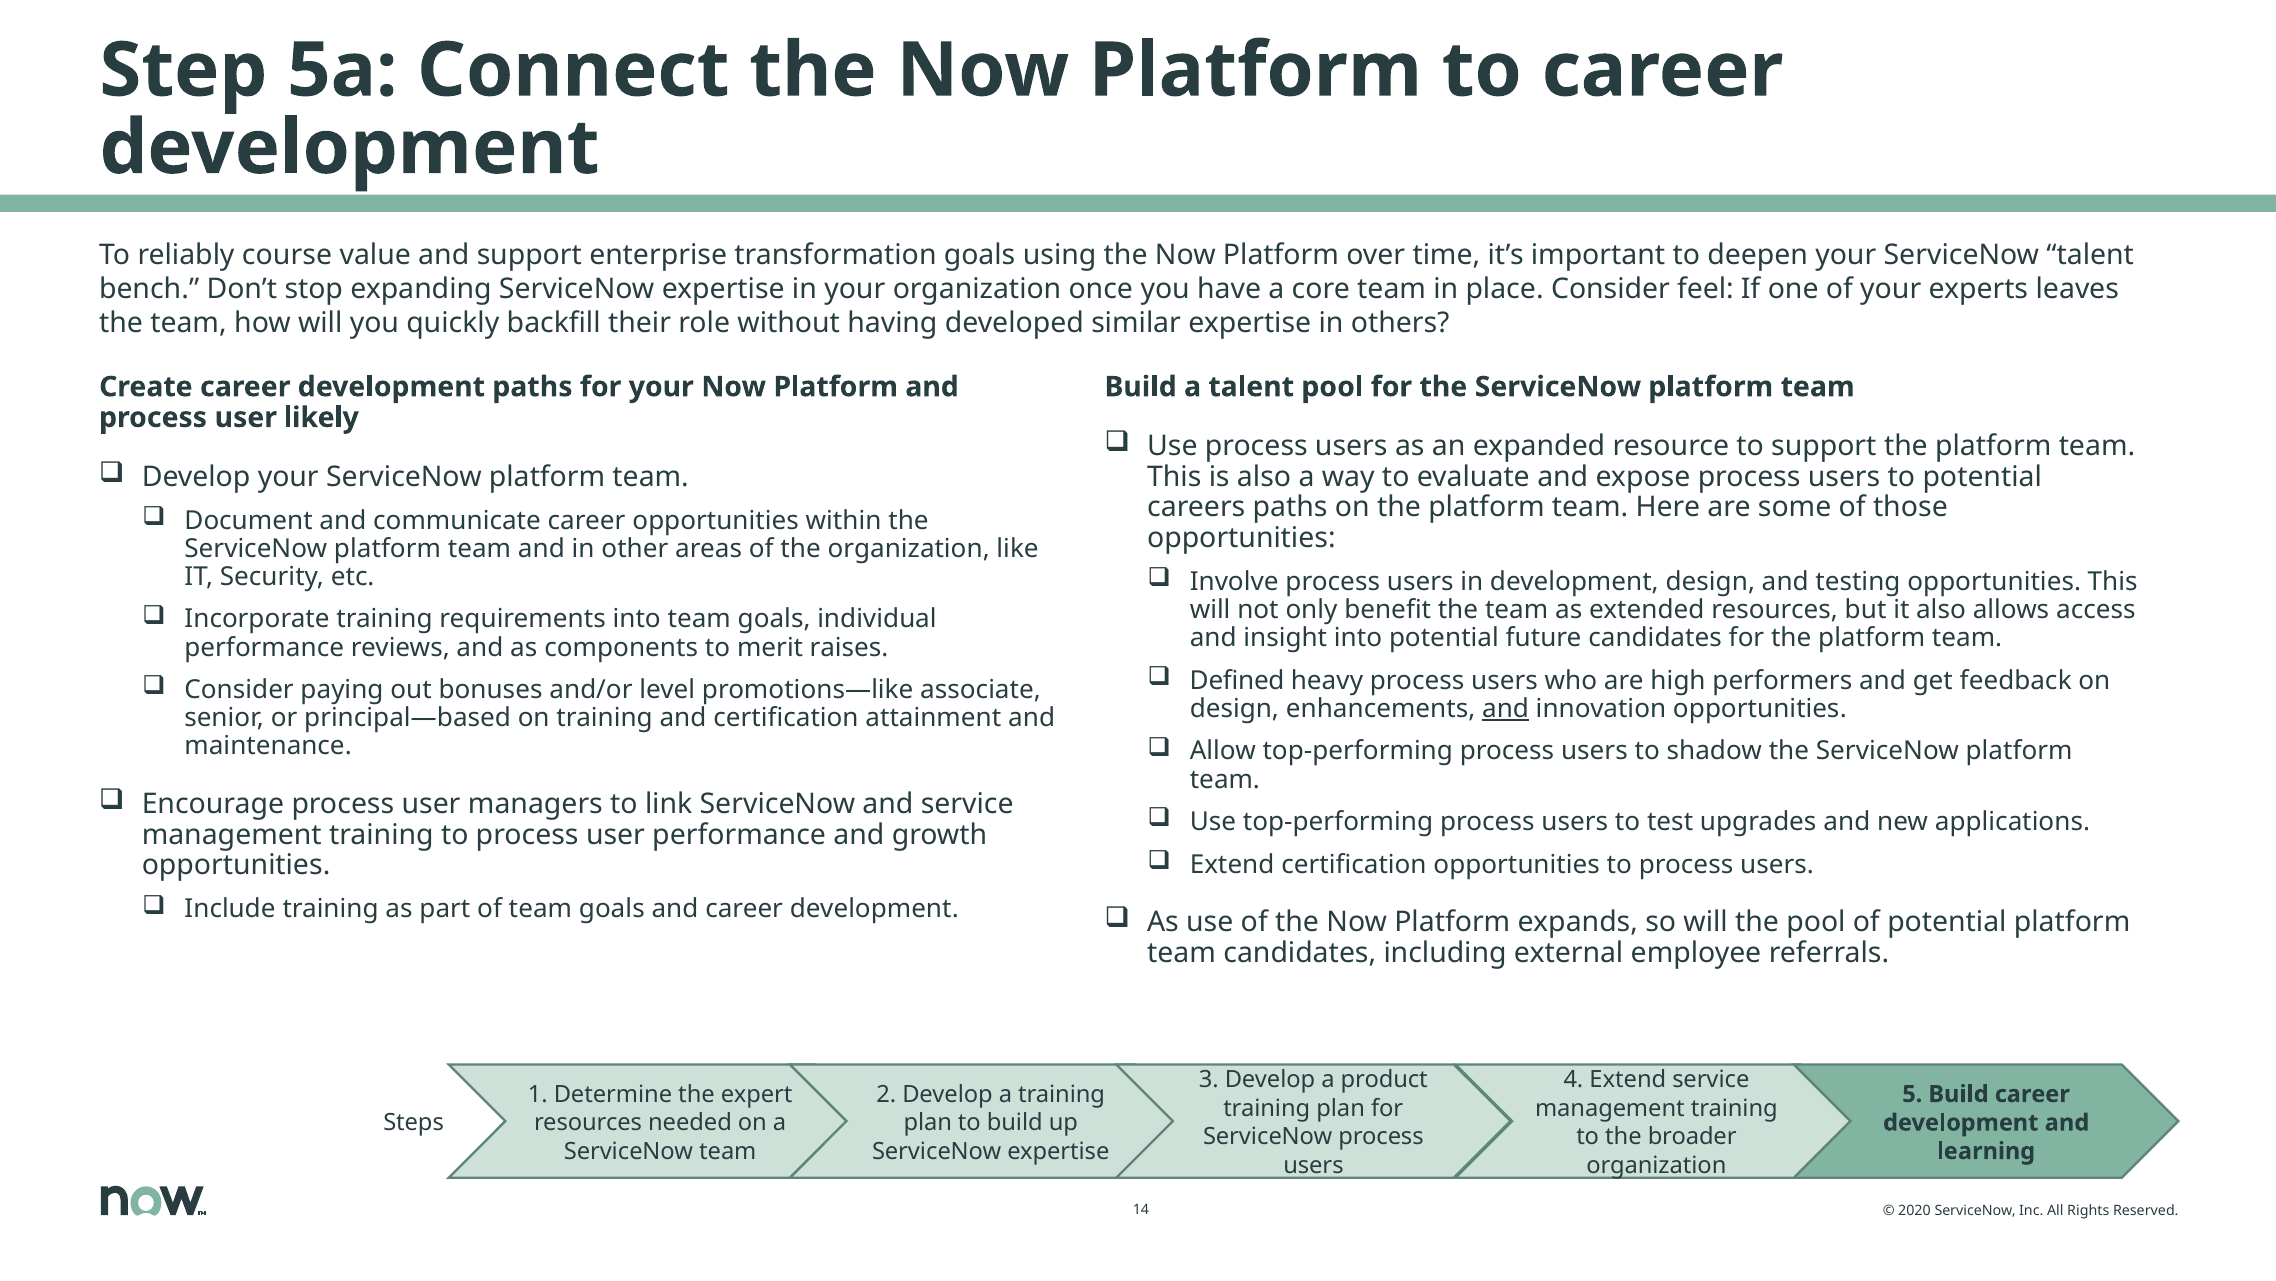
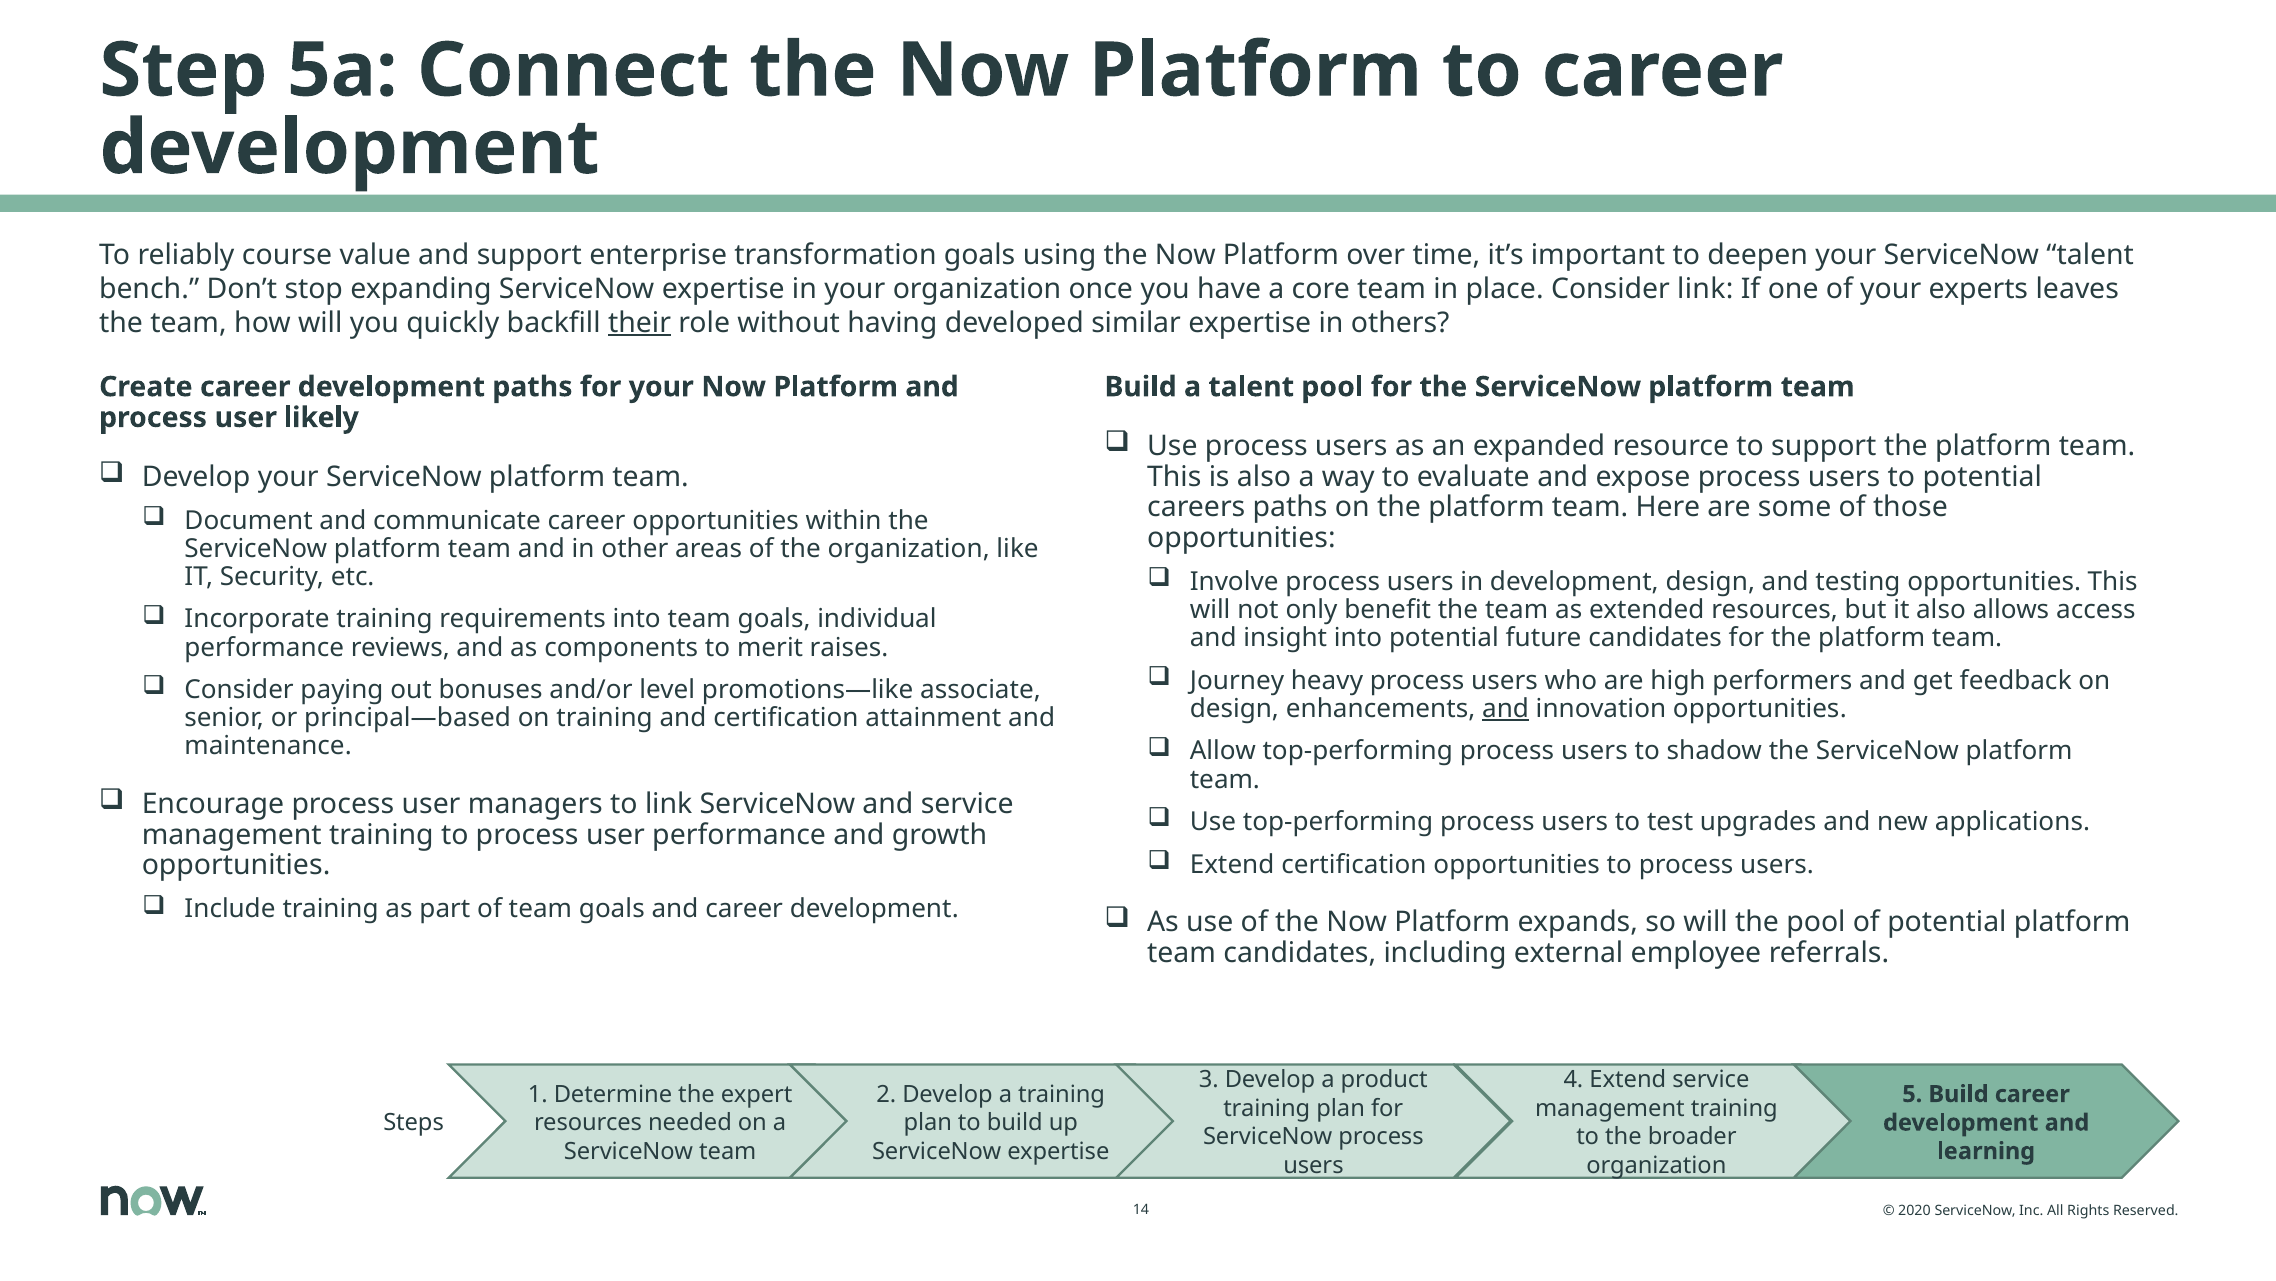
Consider feel: feel -> link
their underline: none -> present
Defined: Defined -> Journey
